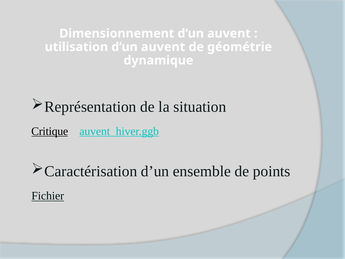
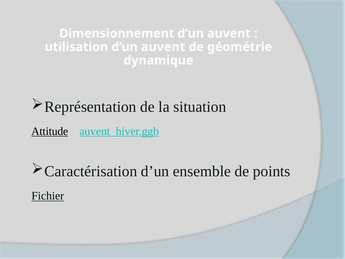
Critique: Critique -> Attitude
